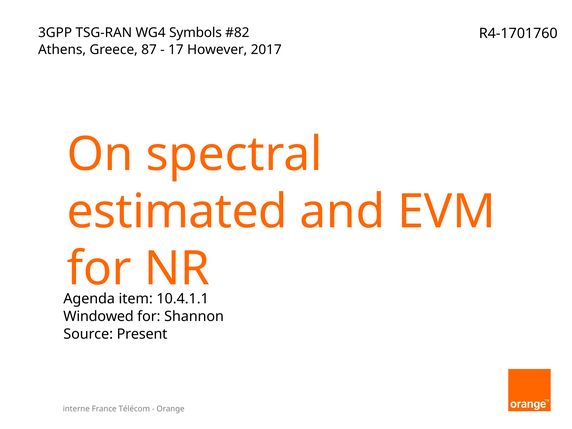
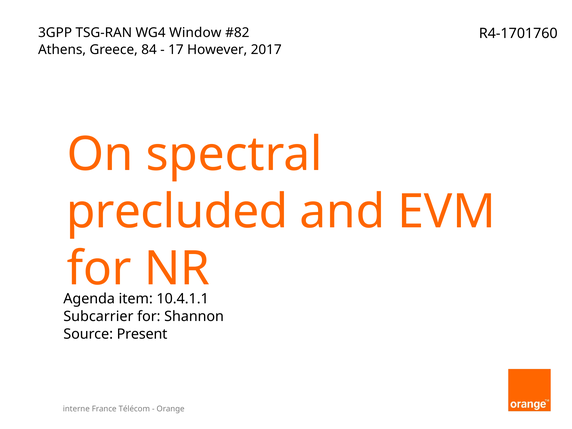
Symbols: Symbols -> Window
87: 87 -> 84
estimated: estimated -> precluded
Windowed: Windowed -> Subcarrier
